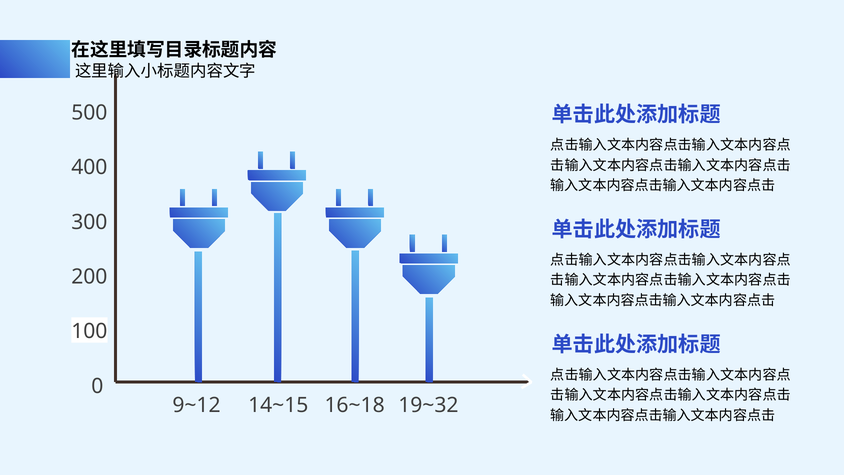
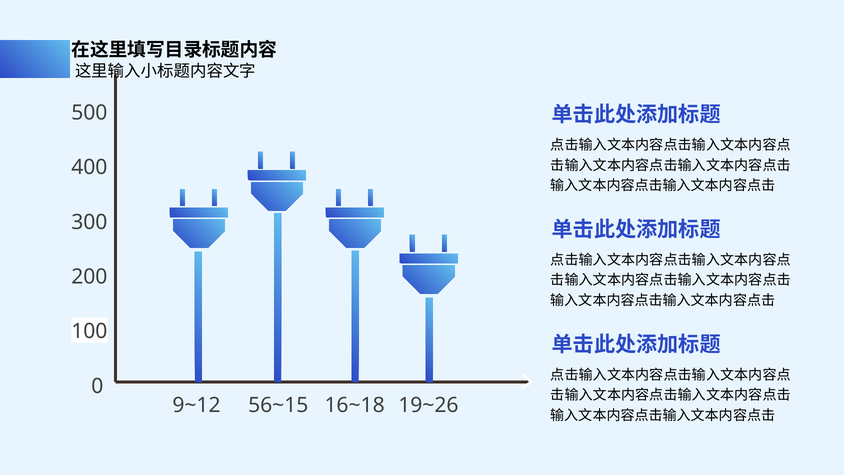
14~15: 14~15 -> 56~15
19~32: 19~32 -> 19~26
